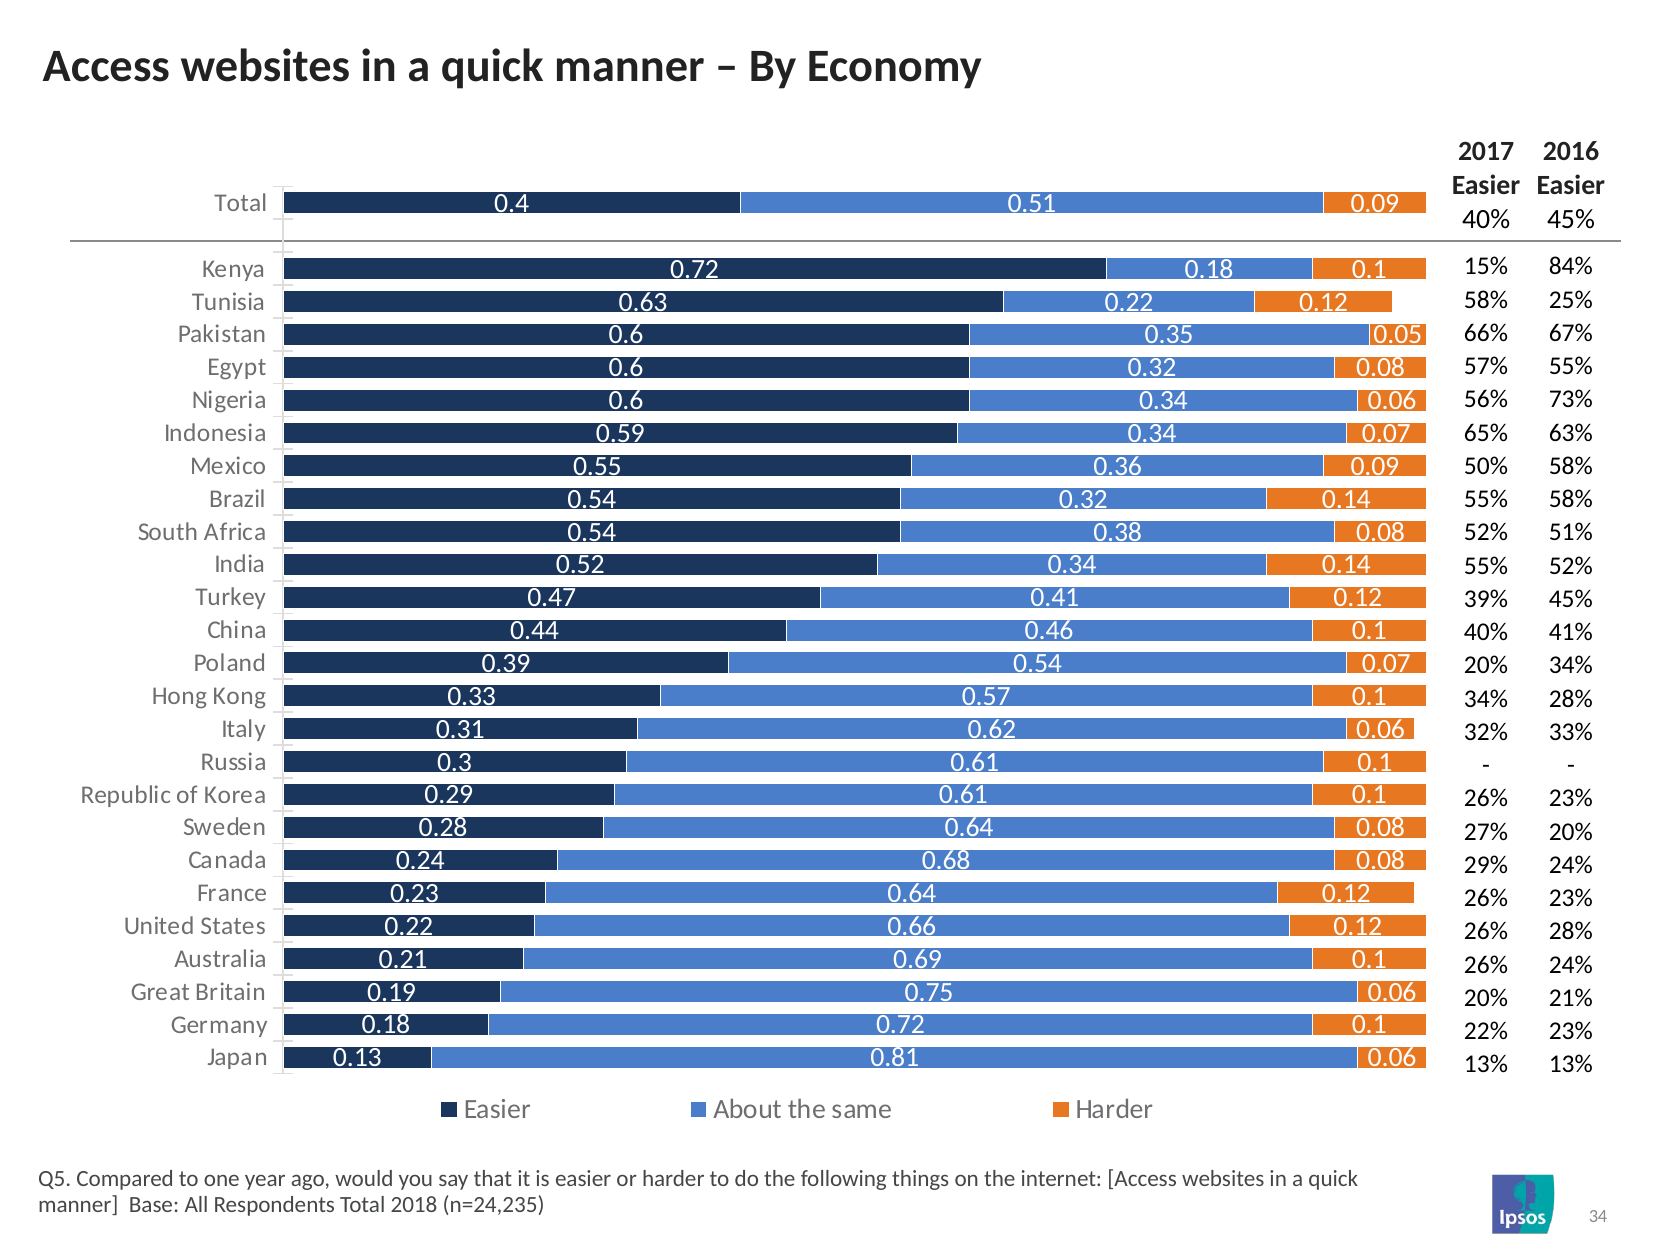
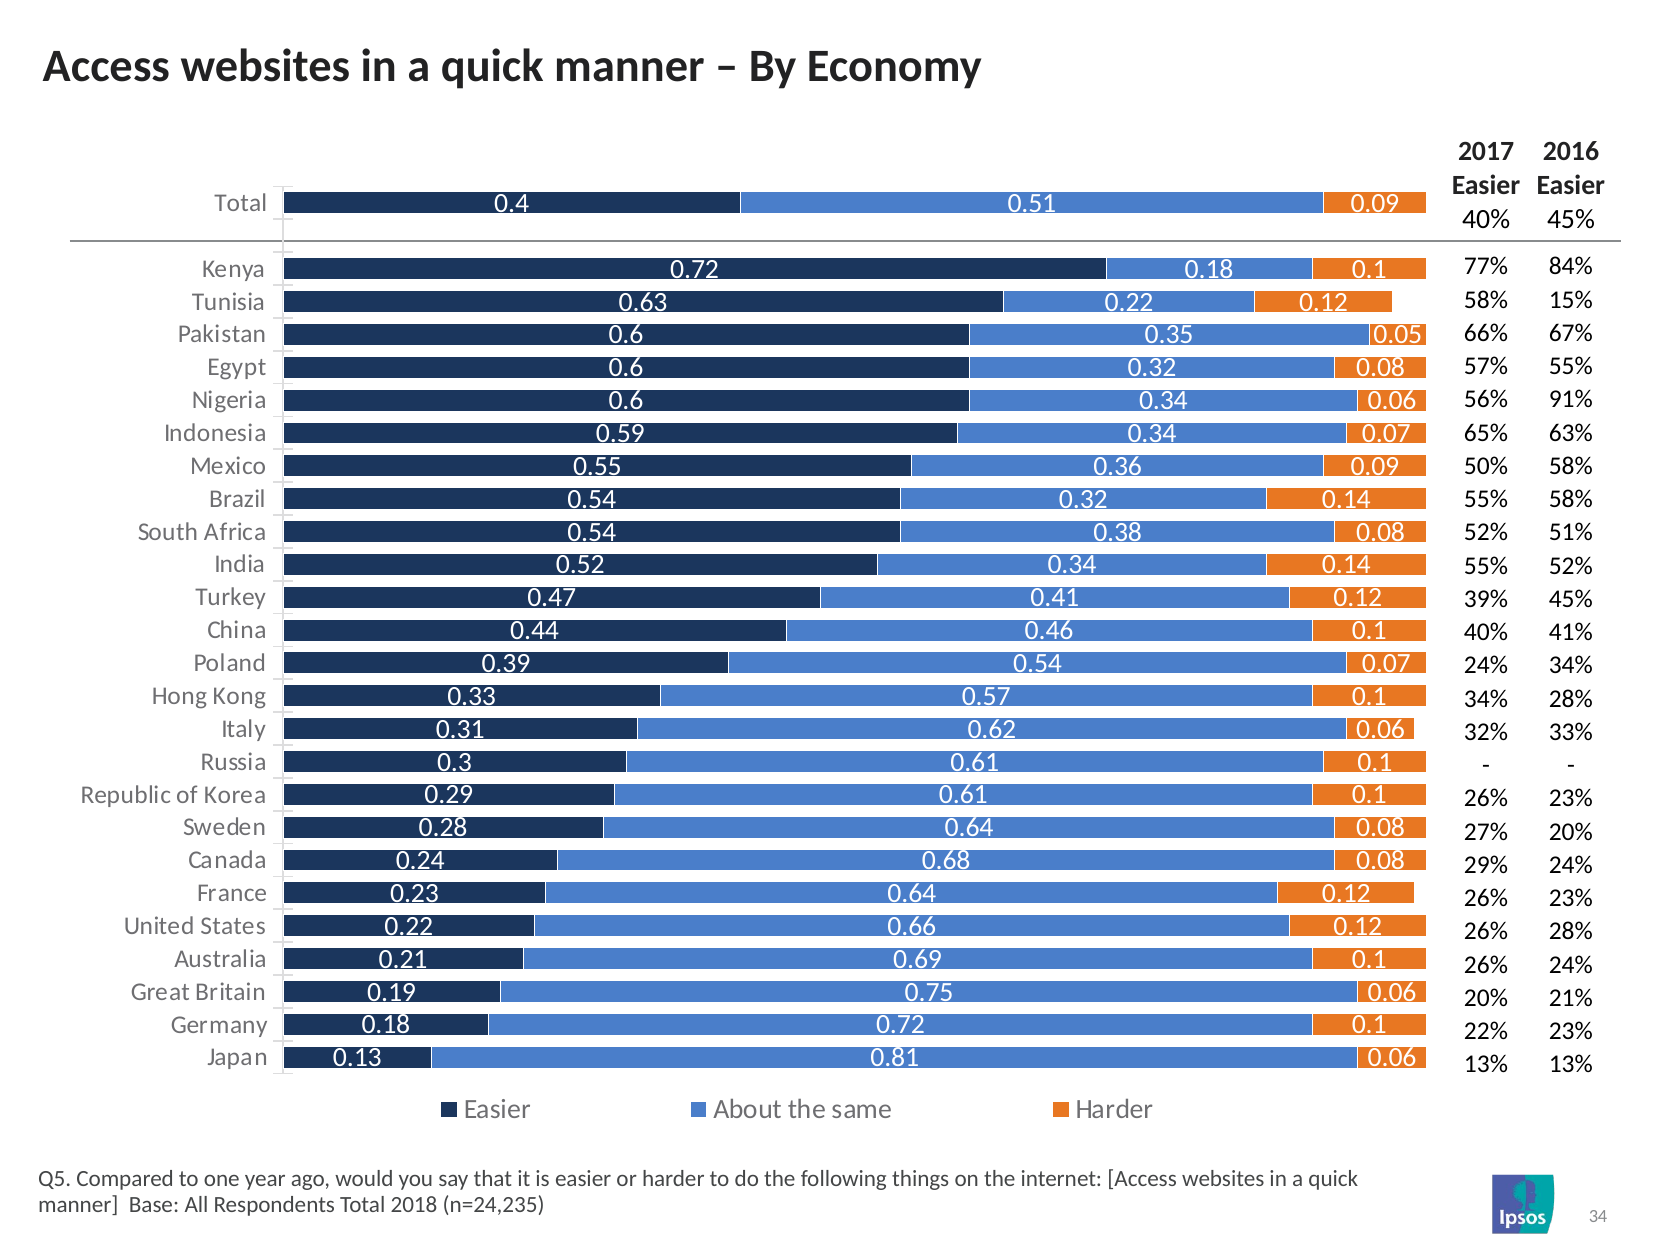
15%: 15% -> 77%
25%: 25% -> 15%
73%: 73% -> 91%
20% at (1486, 665): 20% -> 24%
